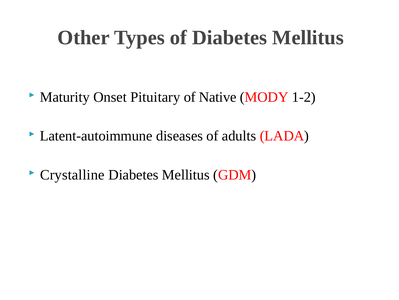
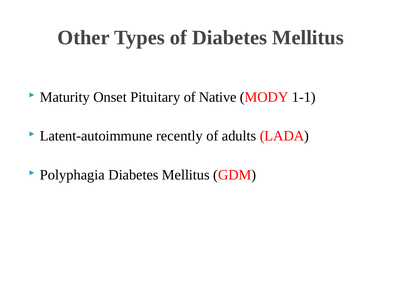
1-2: 1-2 -> 1-1
diseases: diseases -> recently
Crystalline: Crystalline -> Polyphagia
